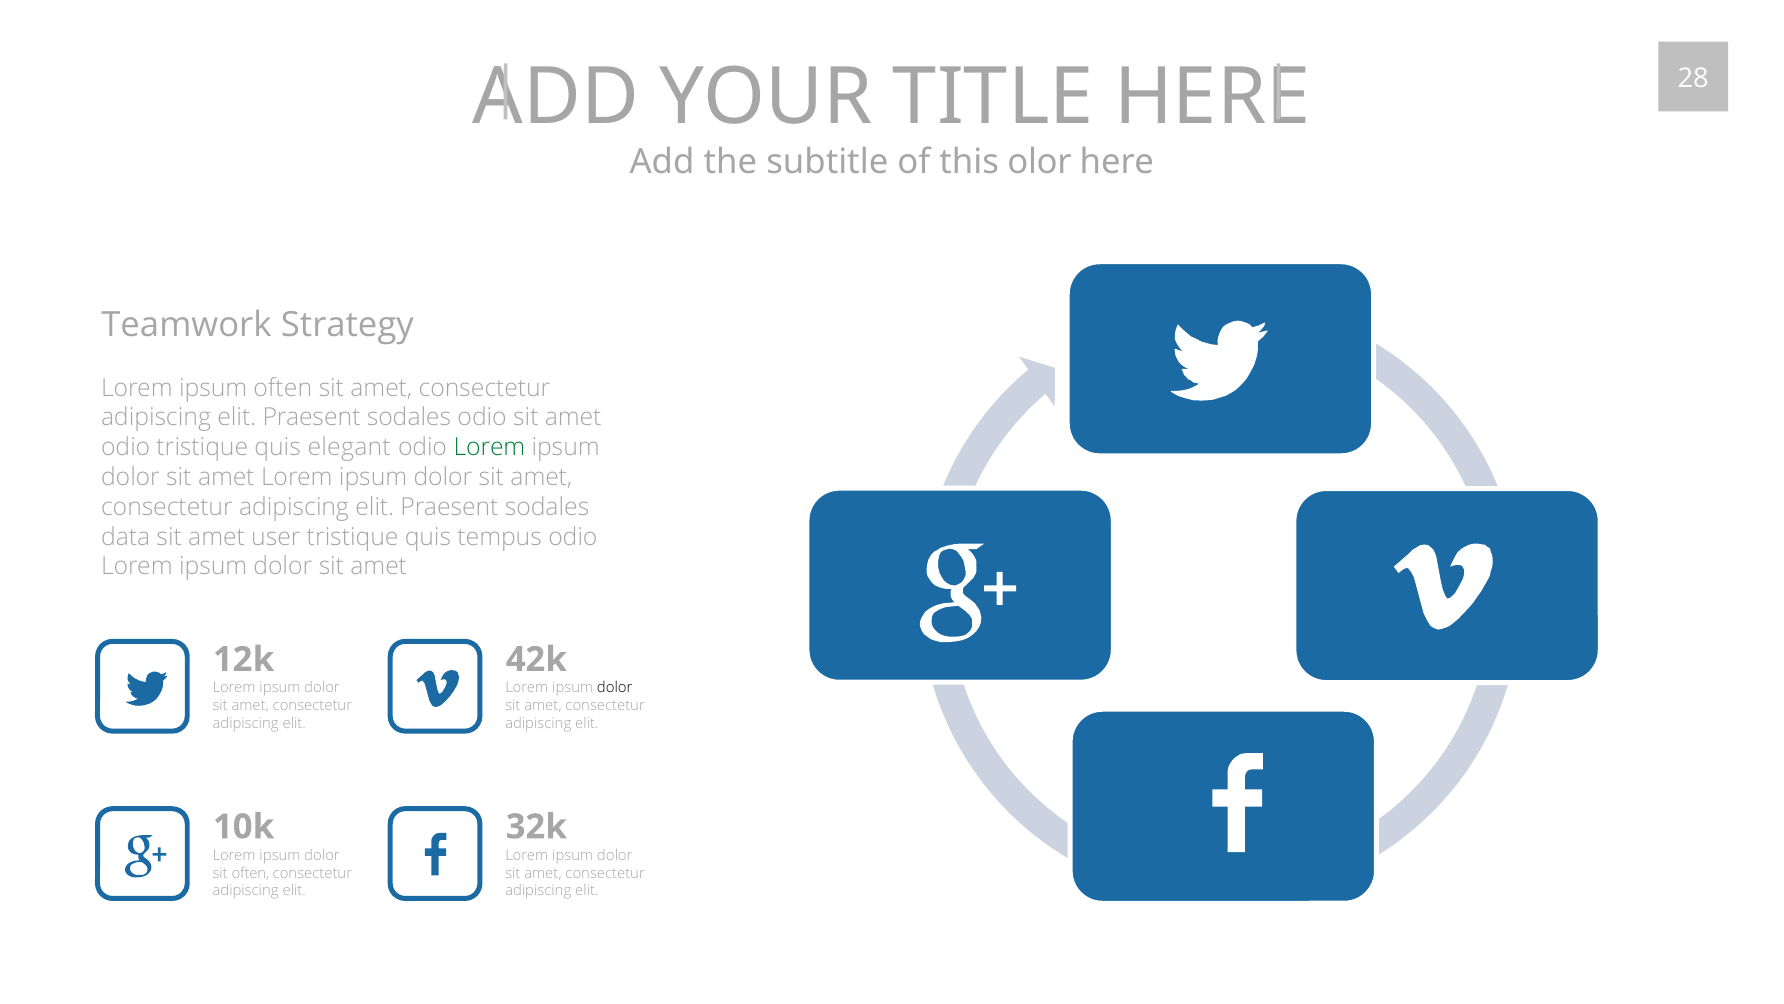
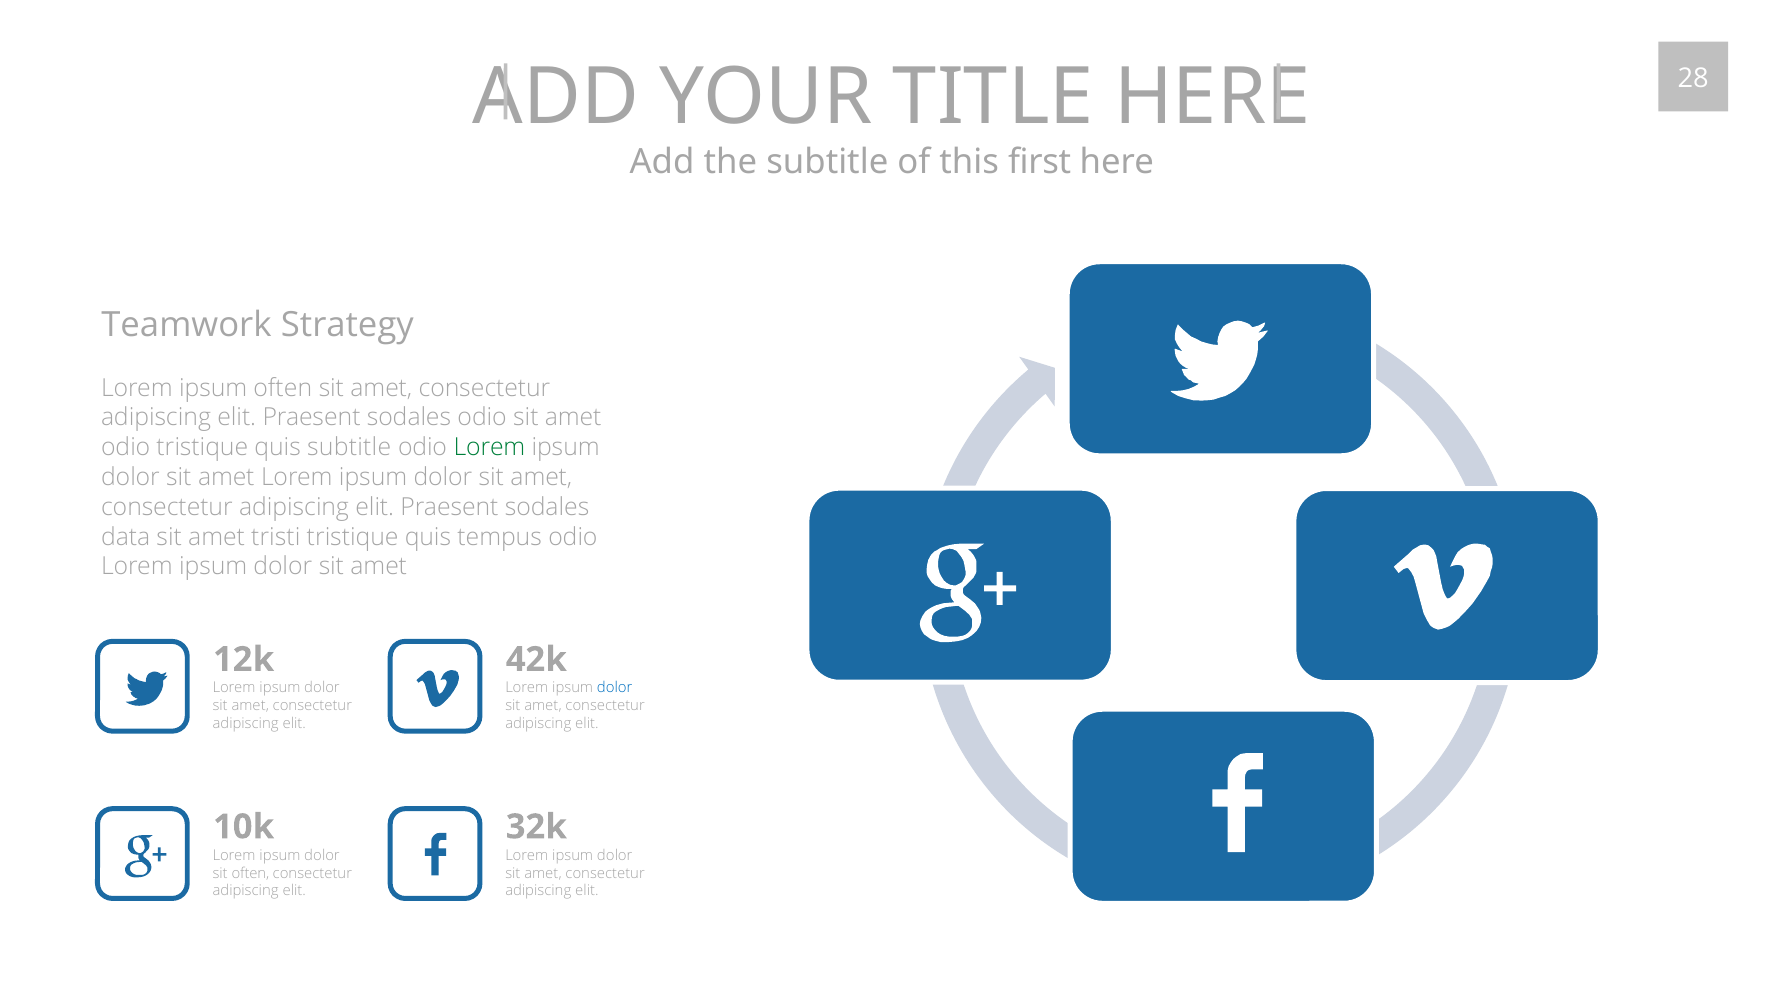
olor: olor -> first
quis elegant: elegant -> subtitle
user: user -> tristi
dolor at (615, 688) colour: black -> blue
